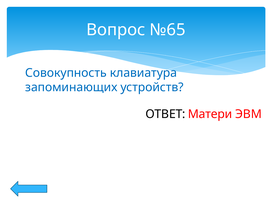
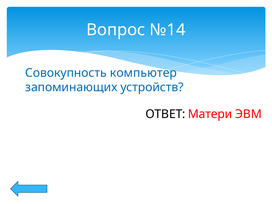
№65: №65 -> №14
клавиатура: клавиатура -> компьютер
